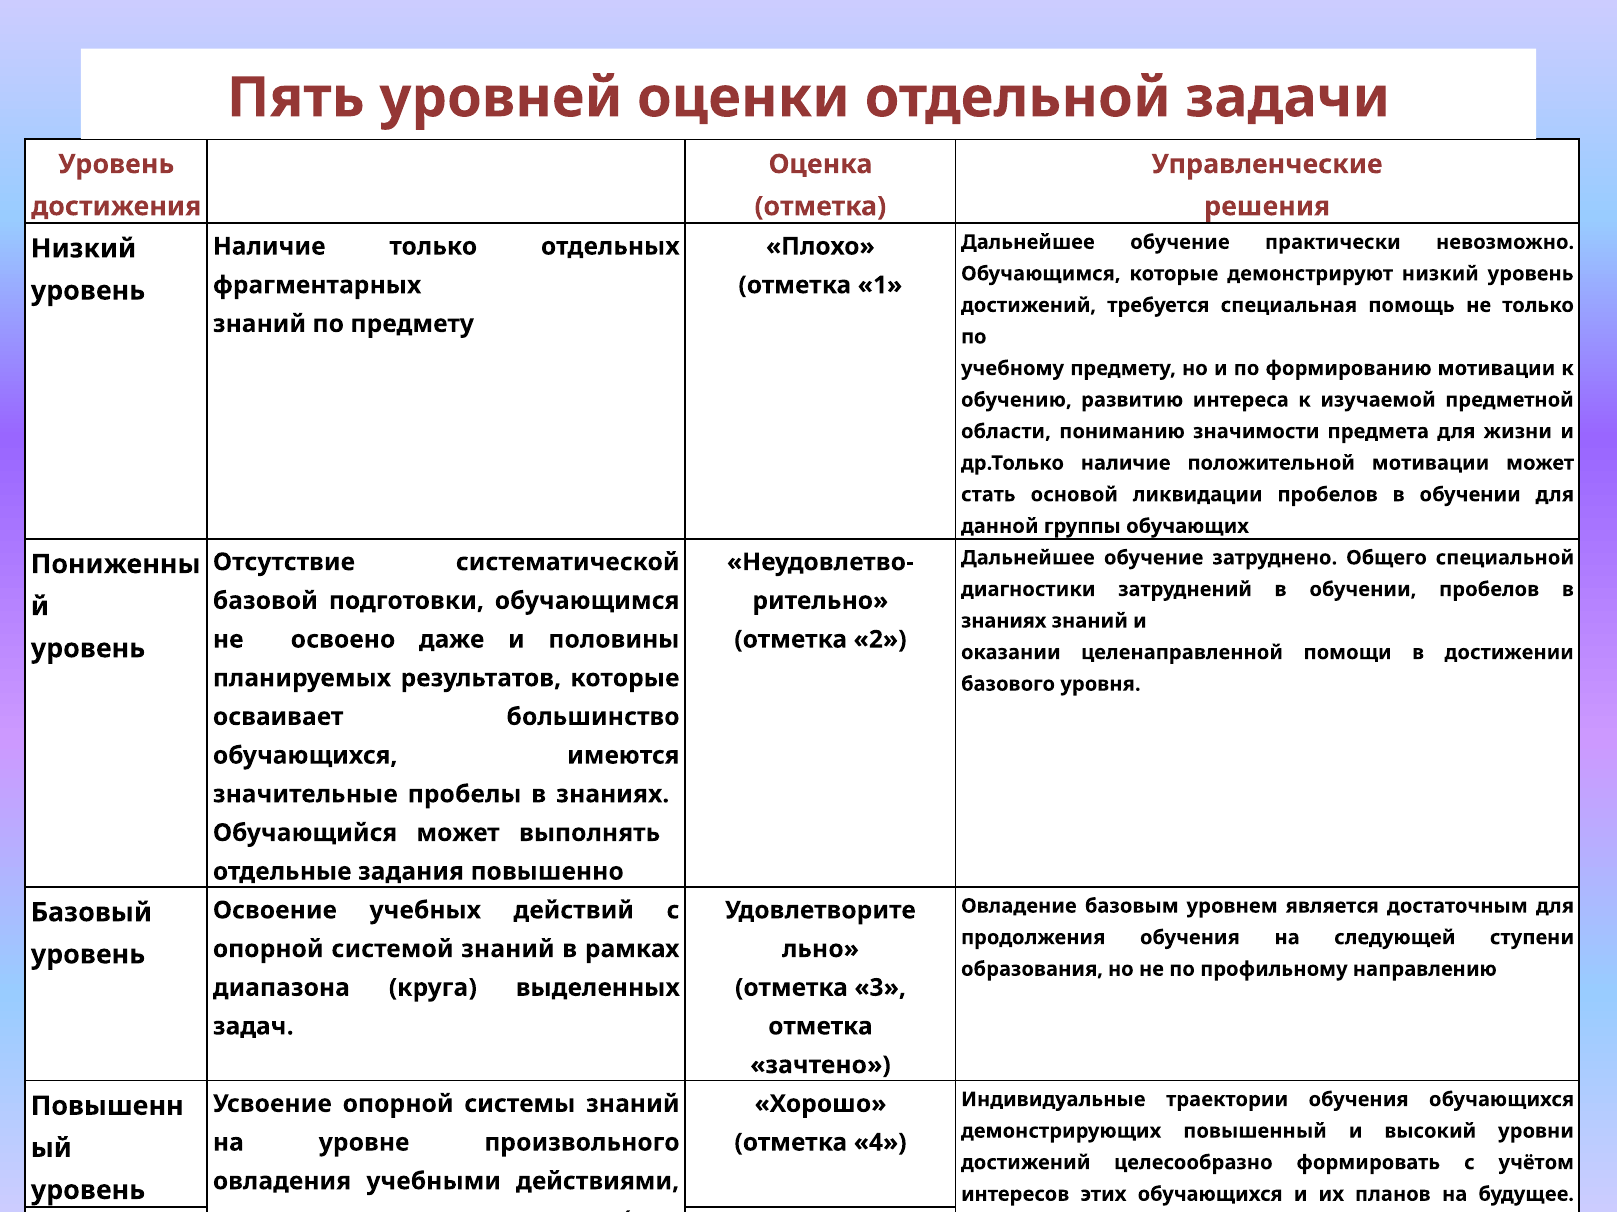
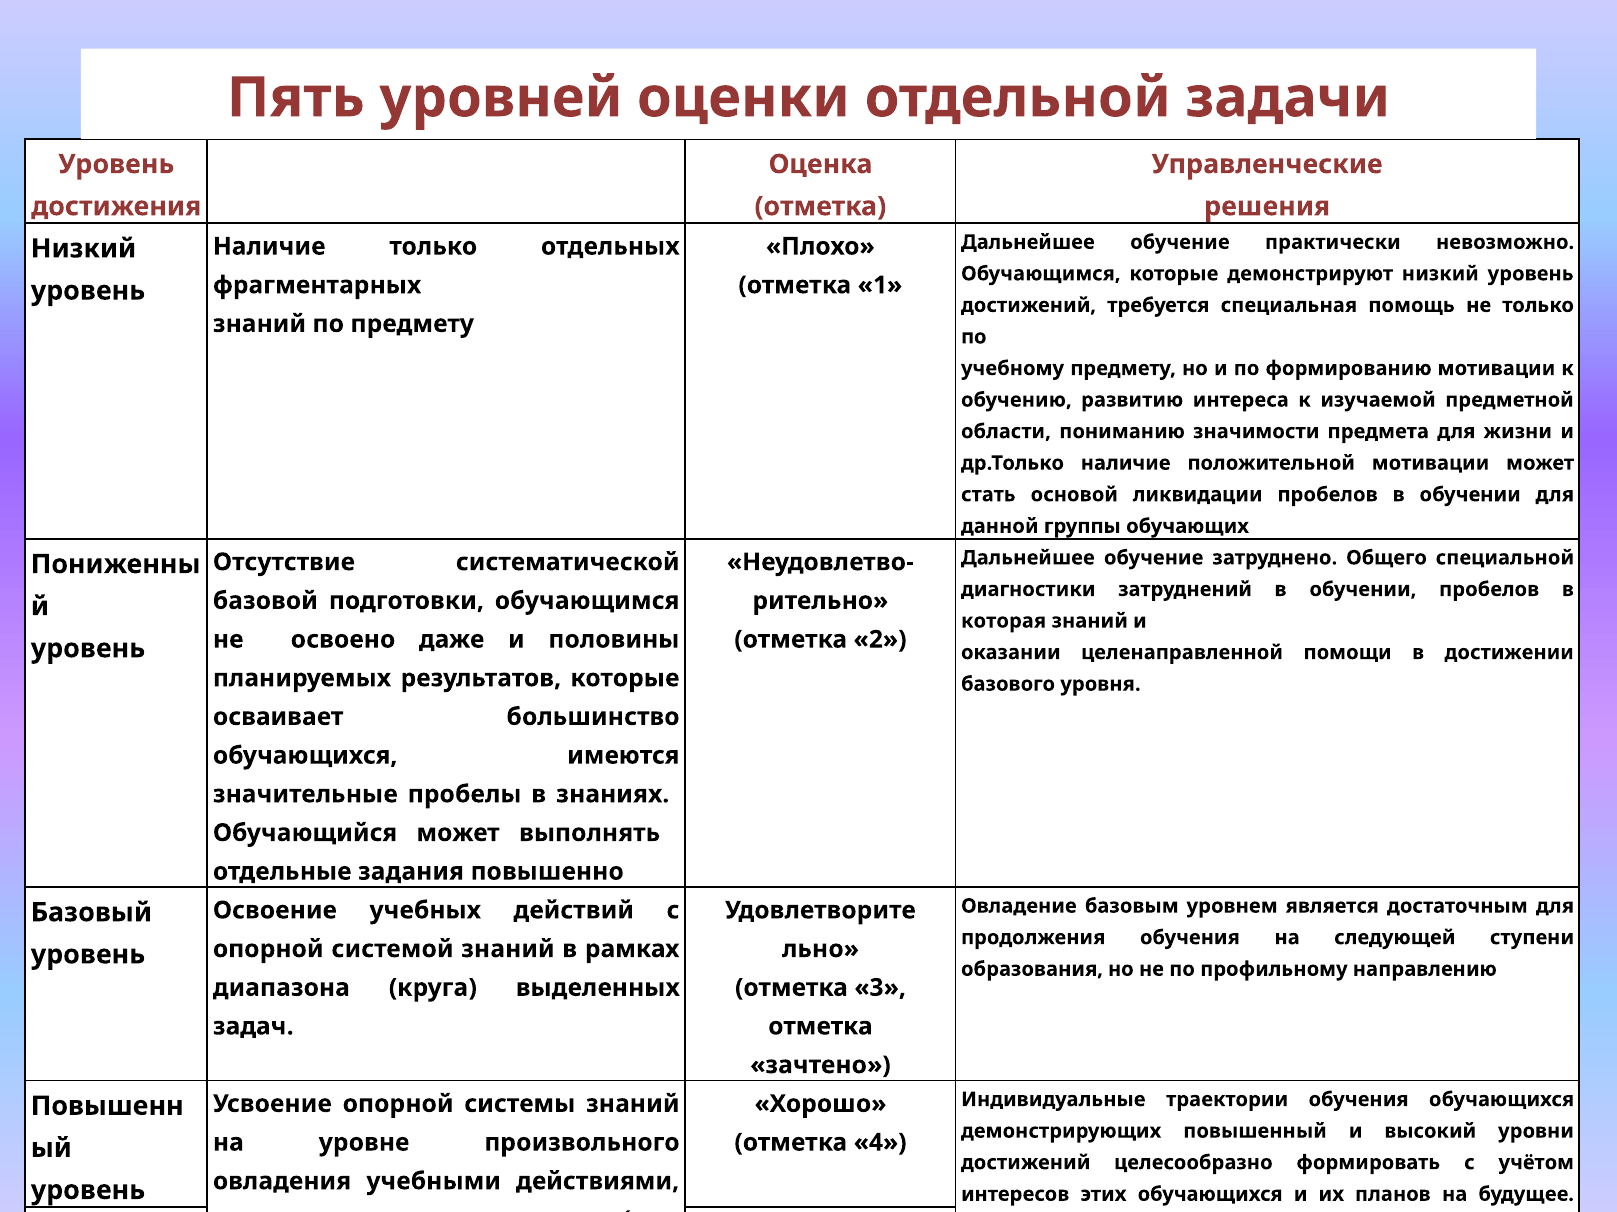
знаниях at (1004, 621): знаниях -> которая
